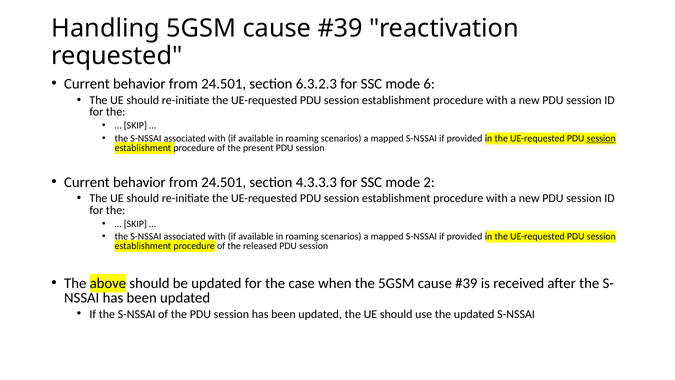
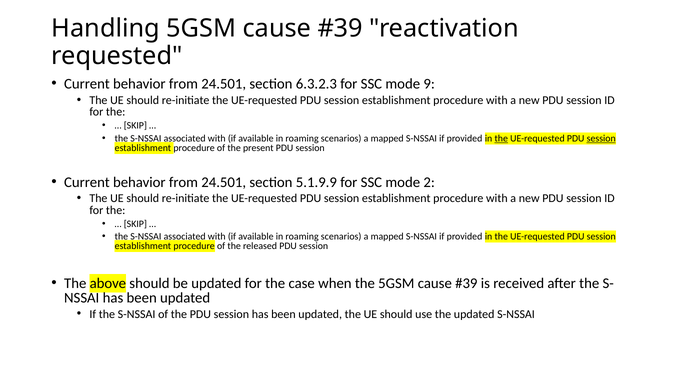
6: 6 -> 9
the at (501, 138) underline: none -> present
4.3.3.3: 4.3.3.3 -> 5.1.9.9
